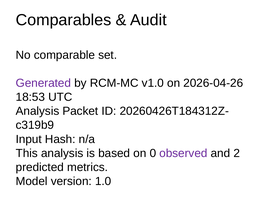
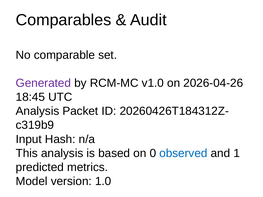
18:53: 18:53 -> 18:45
observed colour: purple -> blue
2: 2 -> 1
